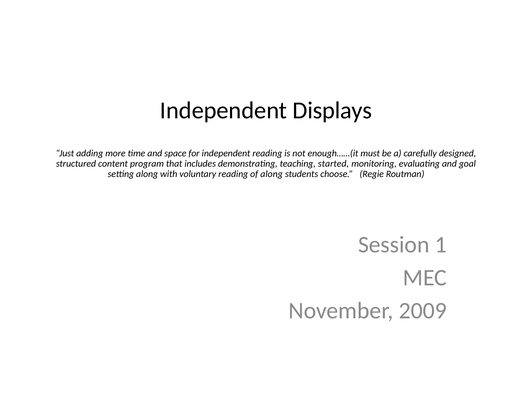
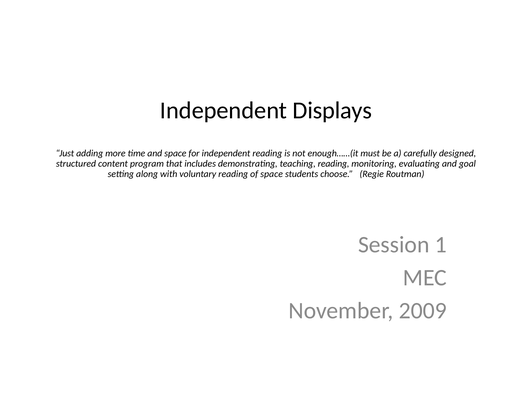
teaching started: started -> reading
of along: along -> space
